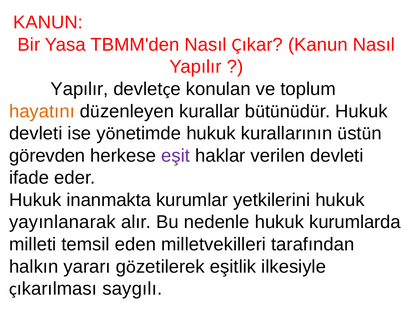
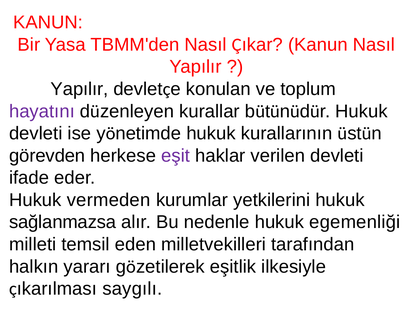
hayatını colour: orange -> purple
inanmakta: inanmakta -> vermeden
yayınlanarak: yayınlanarak -> sağlanmazsa
kurumlarda: kurumlarda -> egemenliği
